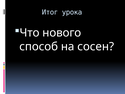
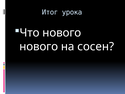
способ at (39, 46): способ -> нового
